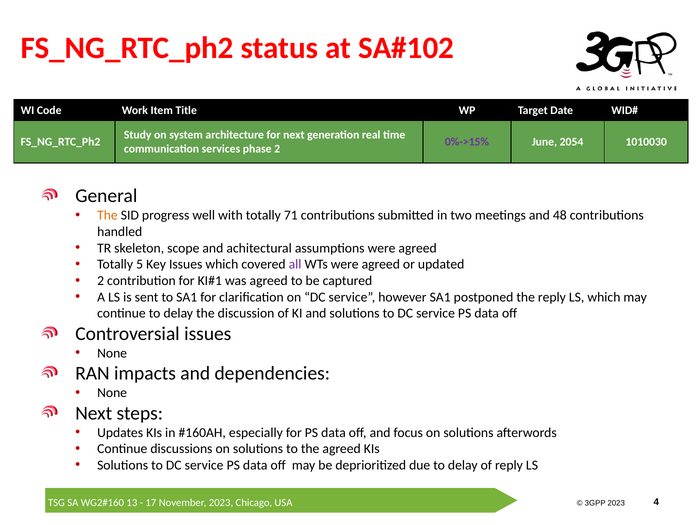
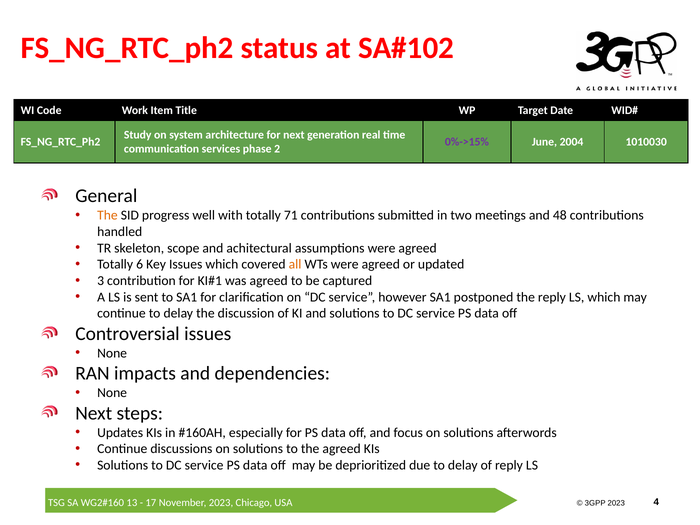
2054: 2054 -> 2004
5: 5 -> 6
all colour: purple -> orange
2 at (101, 281): 2 -> 3
